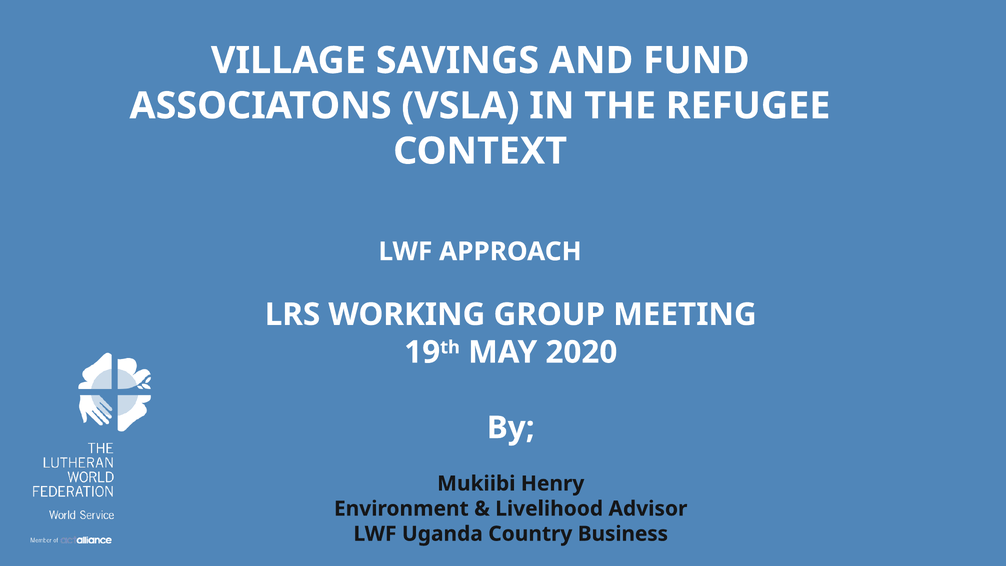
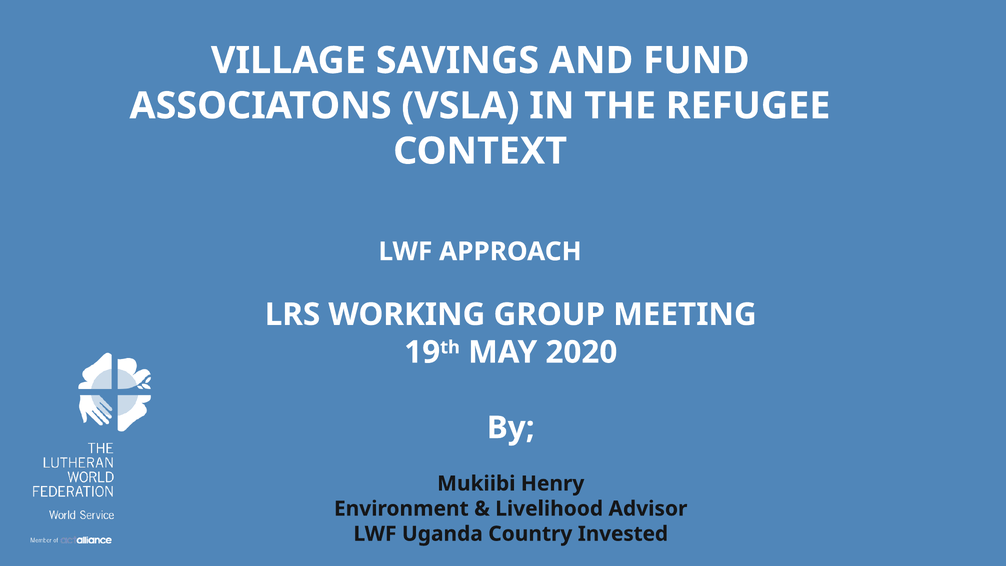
Business: Business -> Invested
